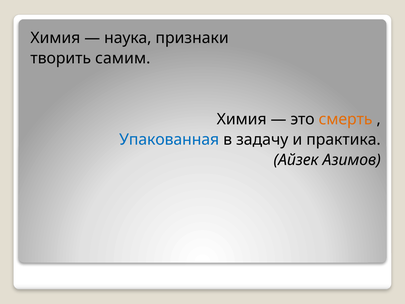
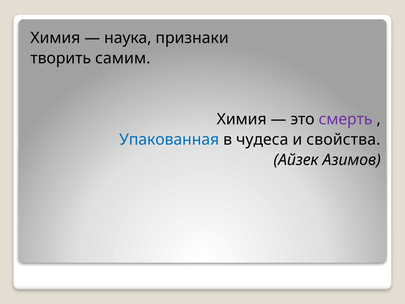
смерть colour: orange -> purple
задачу: задачу -> чудеса
практика: практика -> свойства
